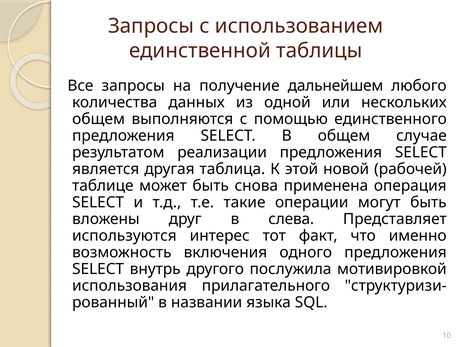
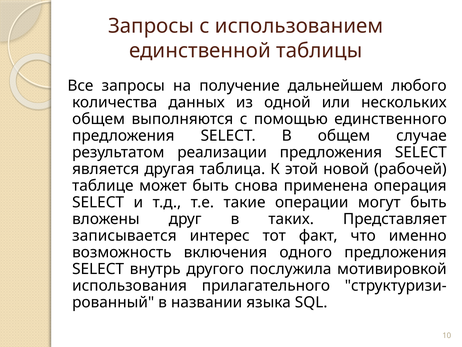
слева: слева -> таких
используются: используются -> записывается
